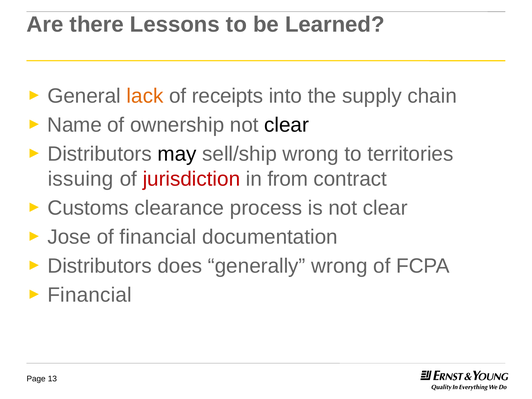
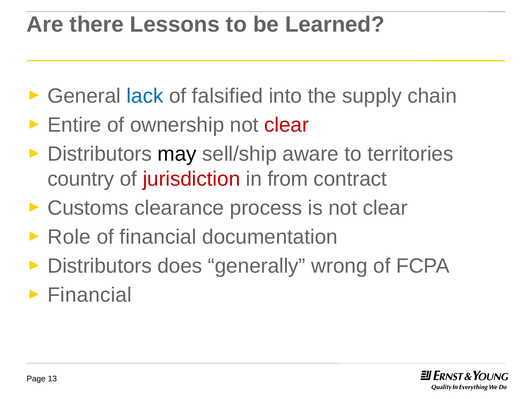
lack colour: orange -> blue
receipts: receipts -> falsified
Name: Name -> Entire
clear at (287, 125) colour: black -> red
sell/ship wrong: wrong -> aware
issuing: issuing -> country
Jose: Jose -> Role
